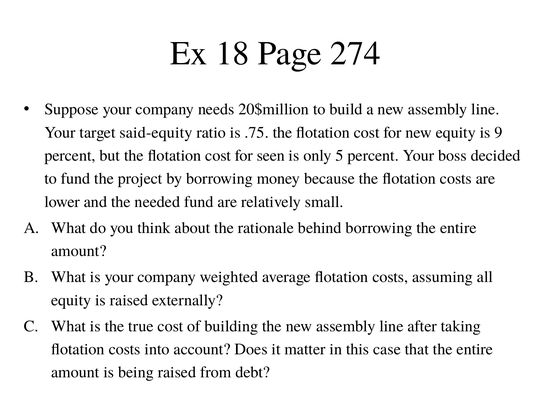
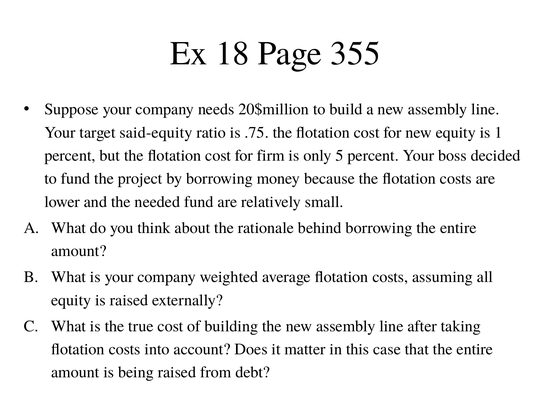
274: 274 -> 355
9: 9 -> 1
seen: seen -> firm
